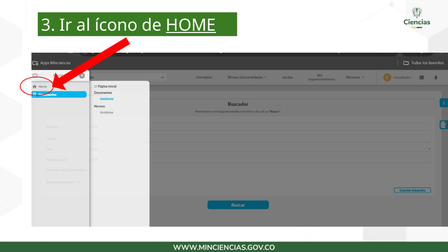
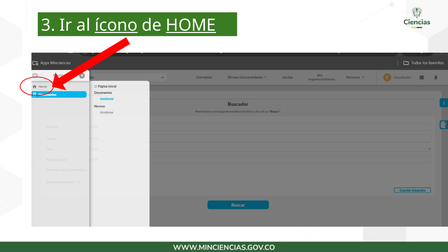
ícono underline: none -> present
